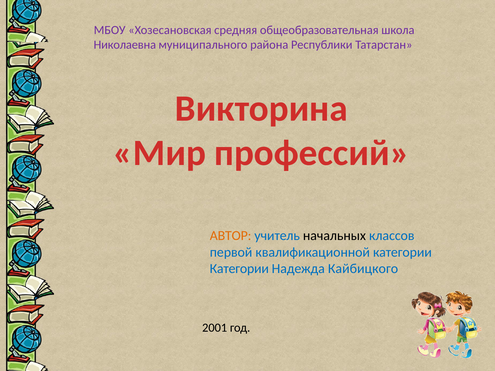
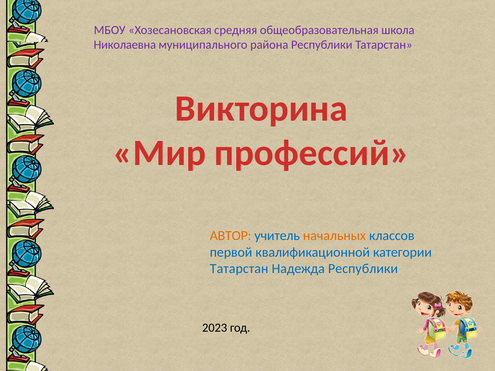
начальных colour: black -> orange
Категории at (239, 269): Категории -> Татарстан
Надежда Кайбицкого: Кайбицкого -> Республики
2001: 2001 -> 2023
